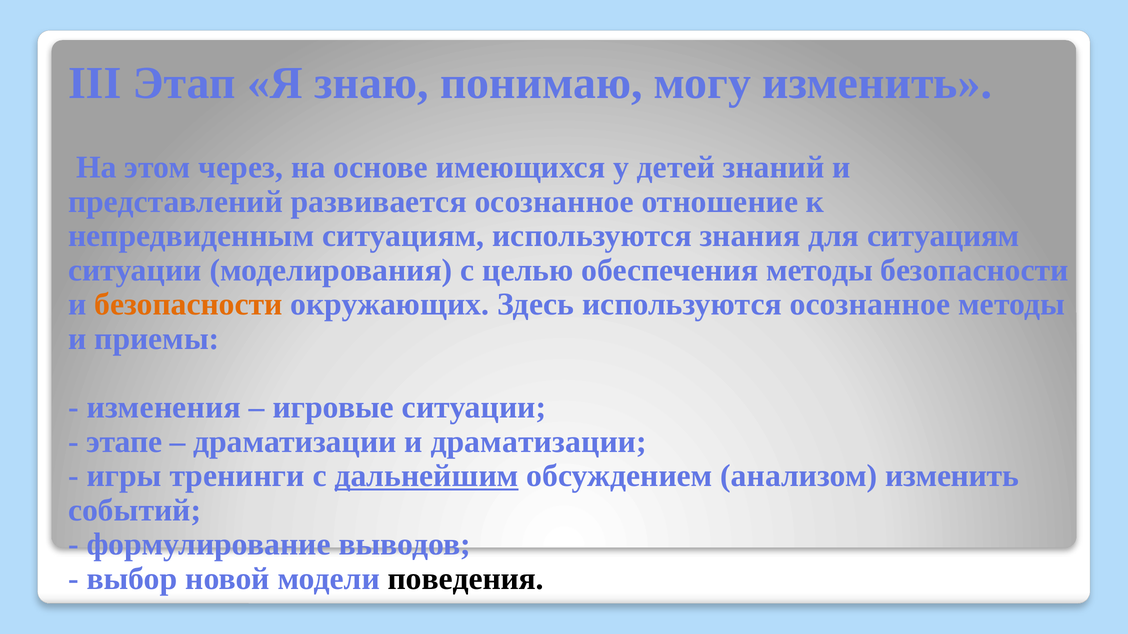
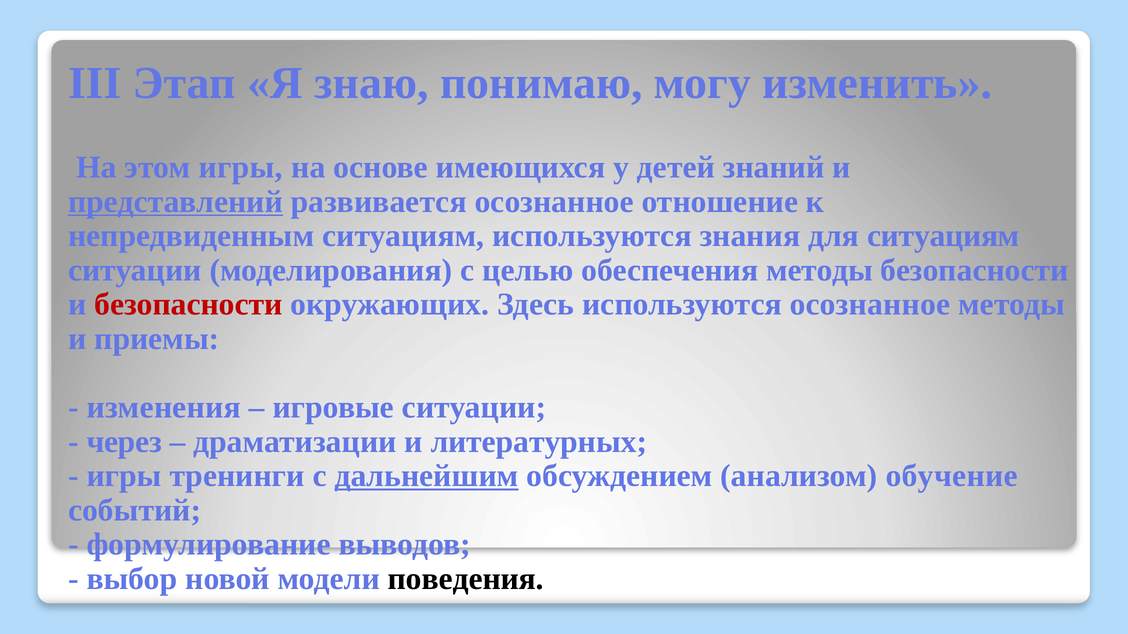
этом через: через -> игры
представлений underline: none -> present
безопасности at (188, 305) colour: orange -> red
этапе: этапе -> через
и драматизации: драматизации -> литературных
анализом изменить: изменить -> обучение
